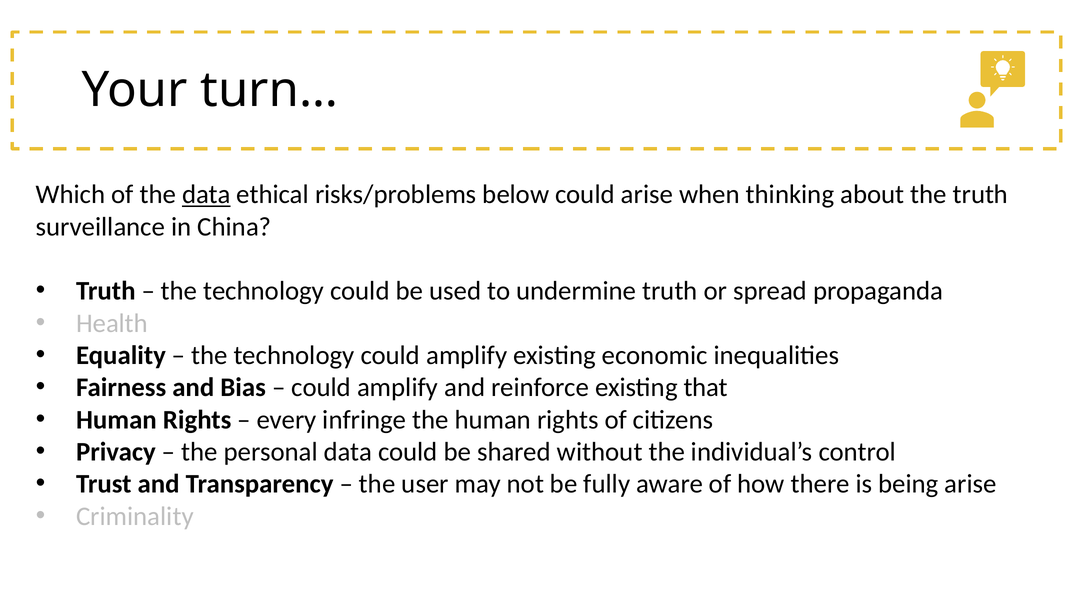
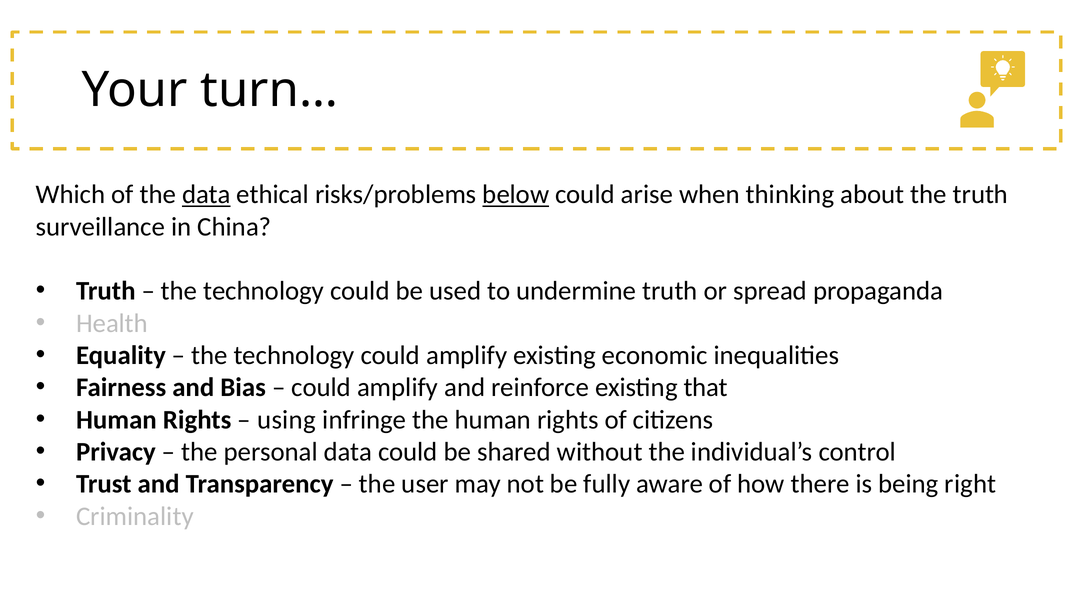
below underline: none -> present
every: every -> using
being arise: arise -> right
